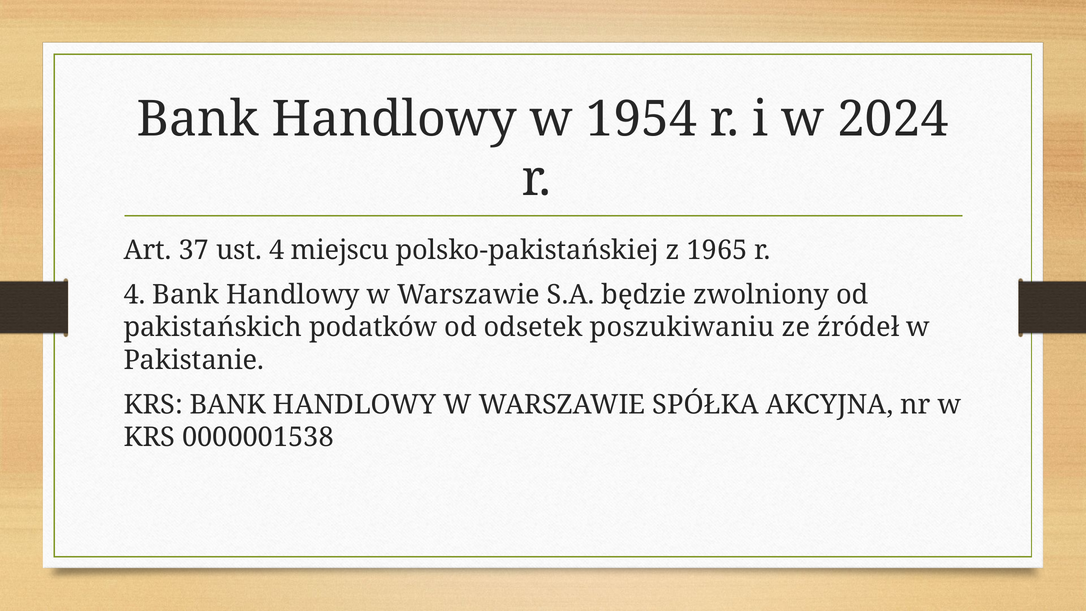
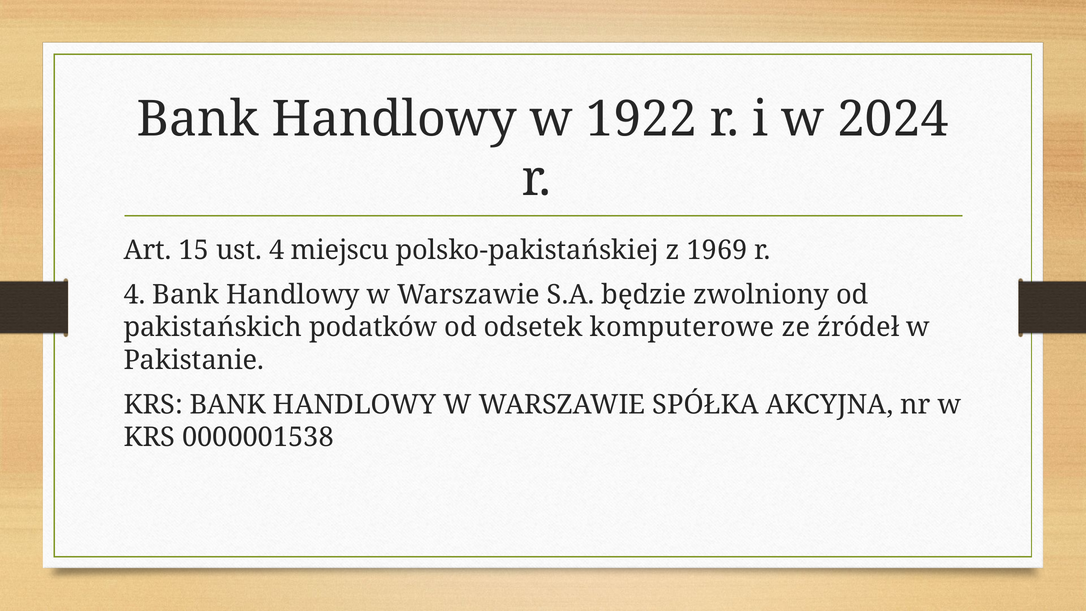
1954: 1954 -> 1922
37: 37 -> 15
1965: 1965 -> 1969
poszukiwaniu: poszukiwaniu -> komputerowe
